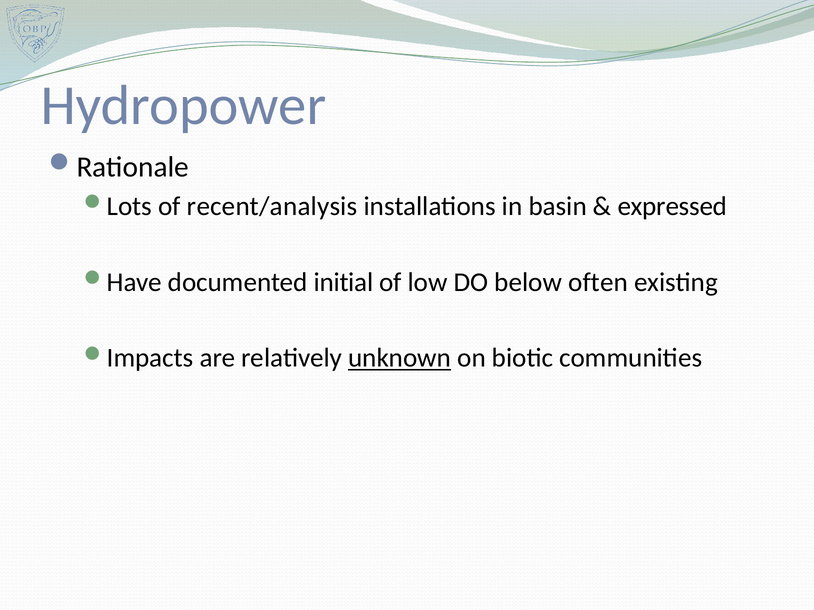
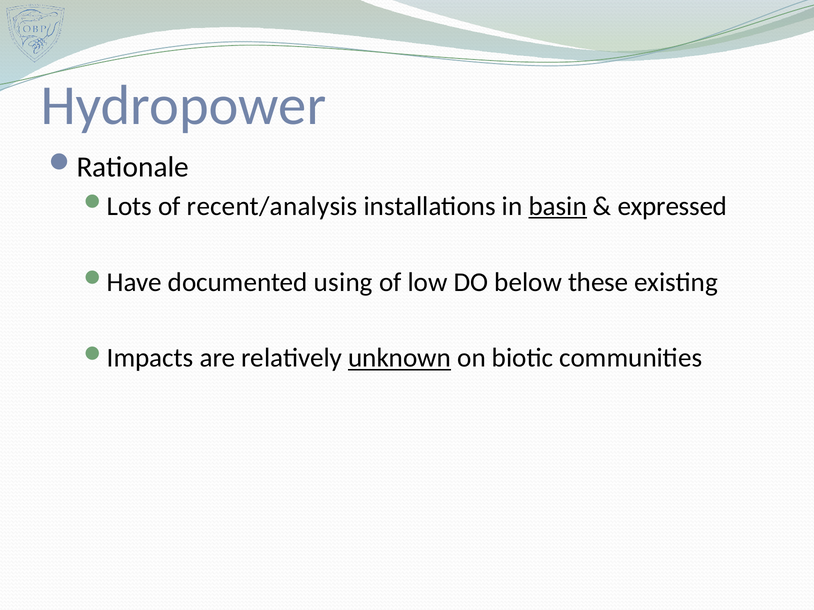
basin underline: none -> present
initial: initial -> using
often: often -> these
